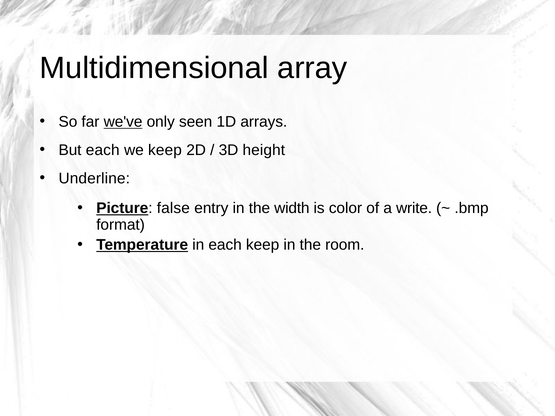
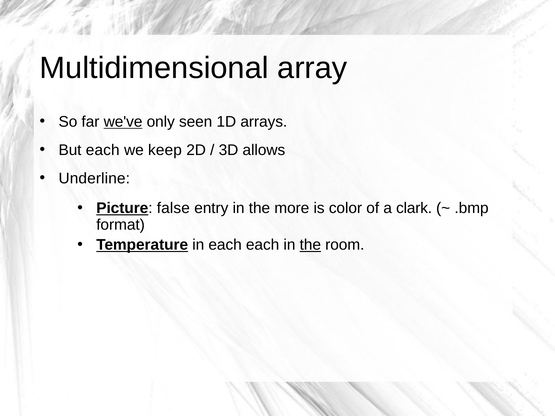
height: height -> allows
width: width -> more
write: write -> clark
each keep: keep -> each
the at (310, 245) underline: none -> present
